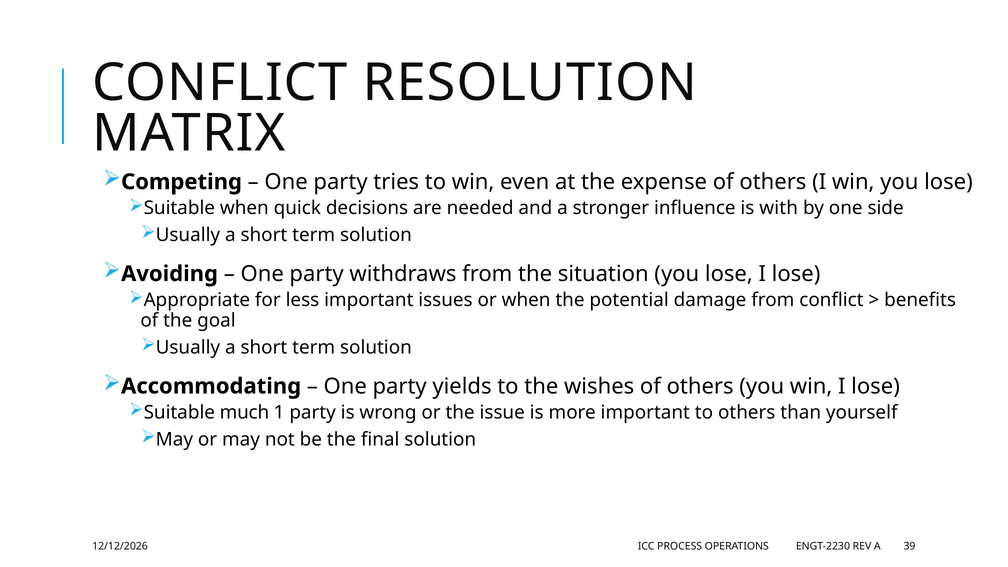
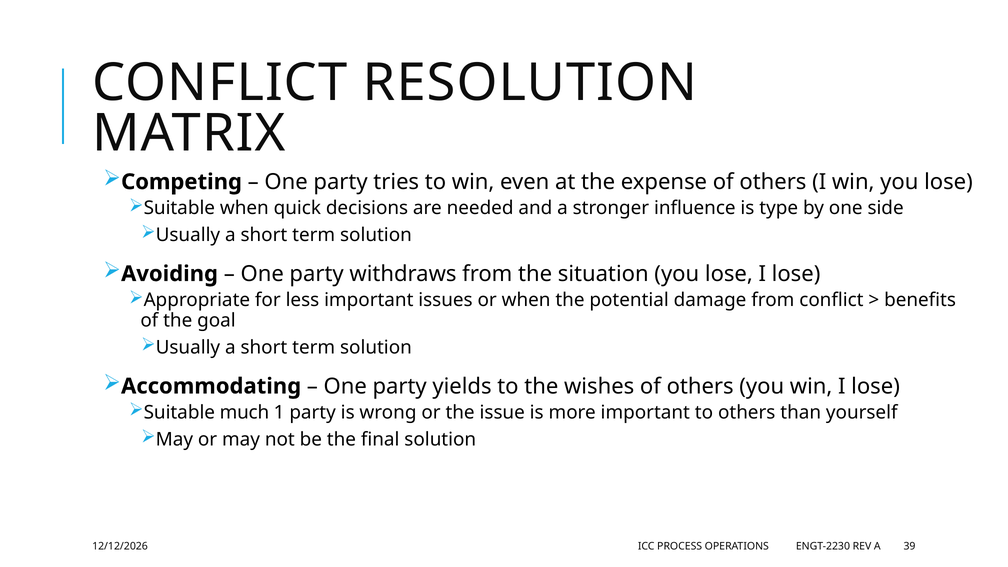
with: with -> type
